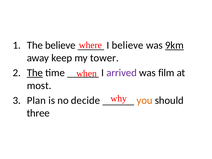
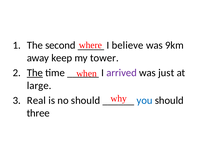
The believe: believe -> second
9km underline: present -> none
film: film -> just
most: most -> large
Plan: Plan -> Real
no decide: decide -> should
you colour: orange -> blue
